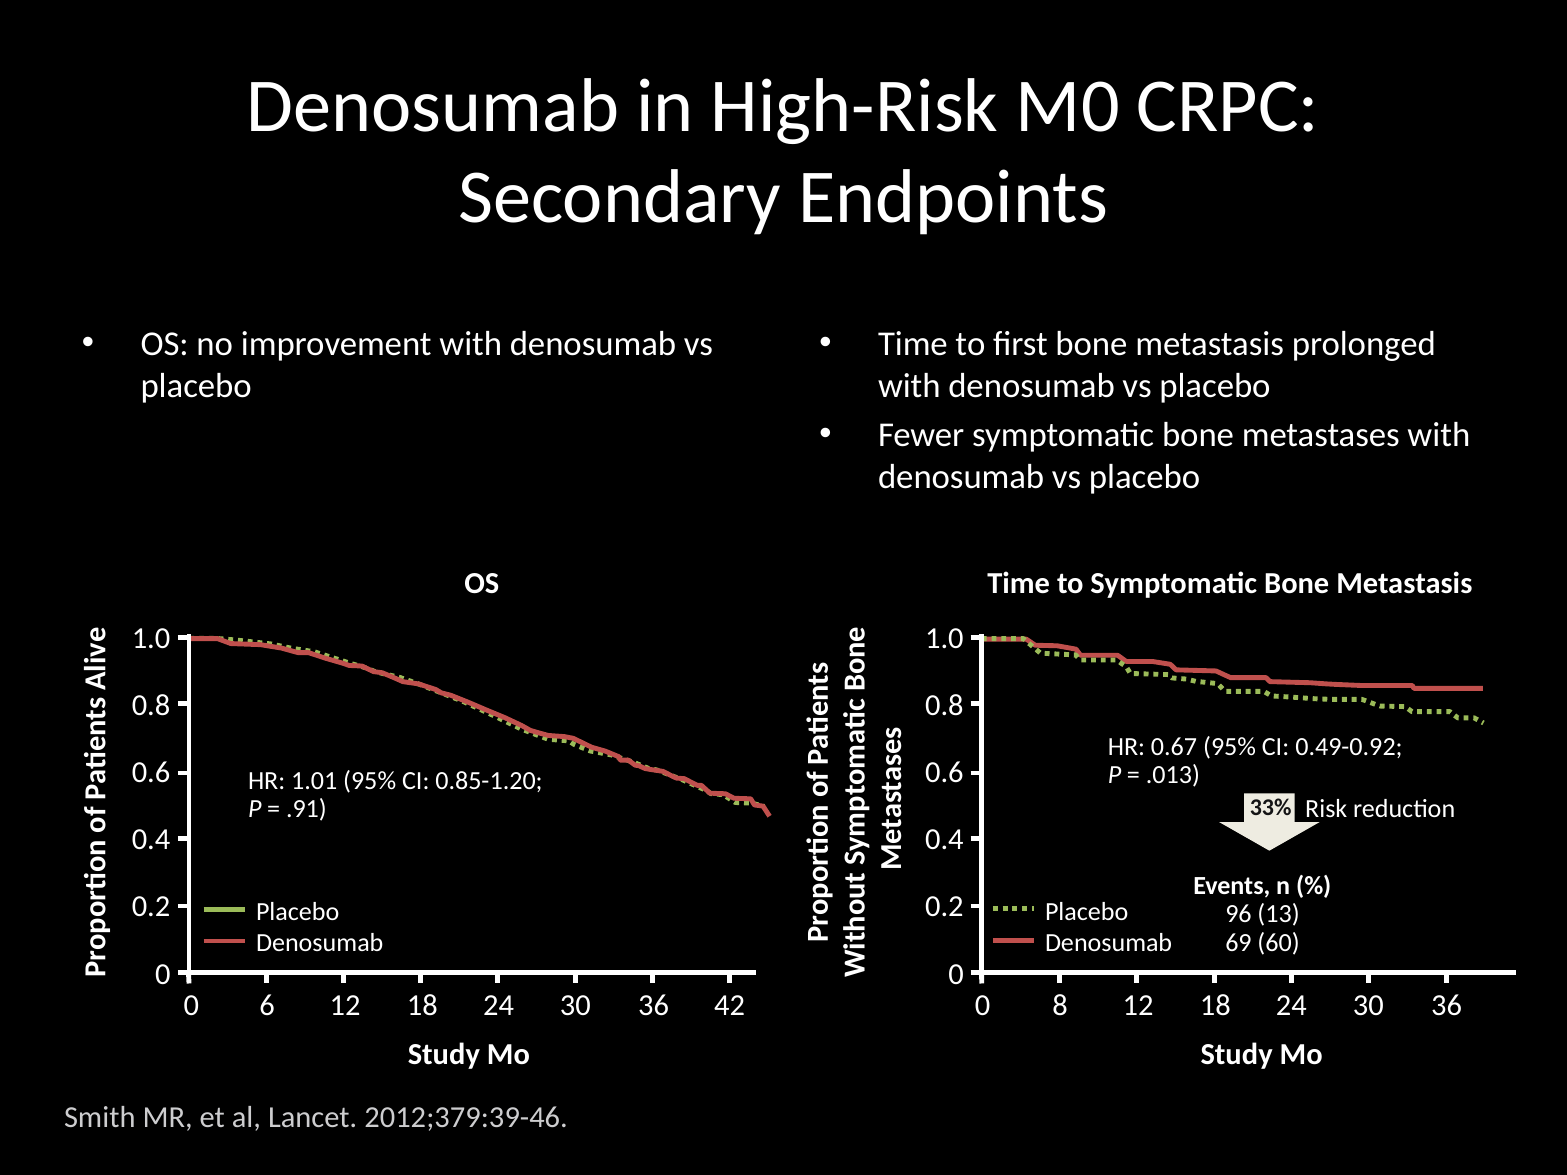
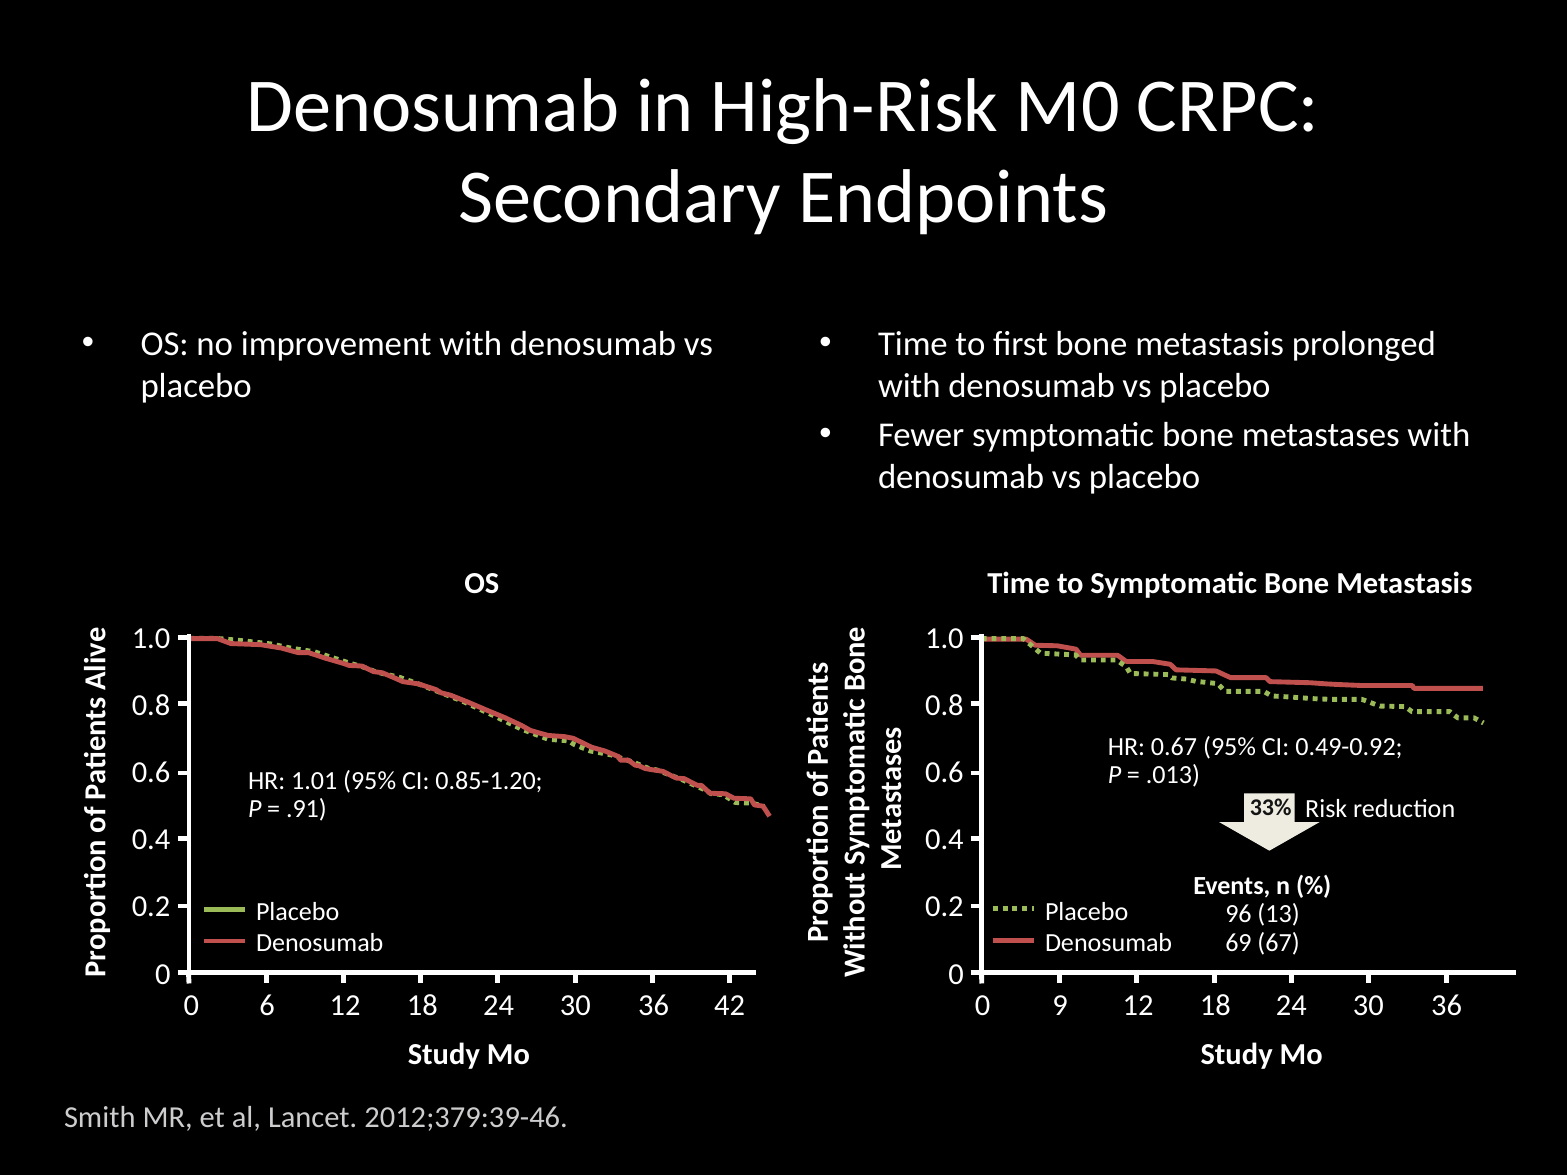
60: 60 -> 67
8: 8 -> 9
